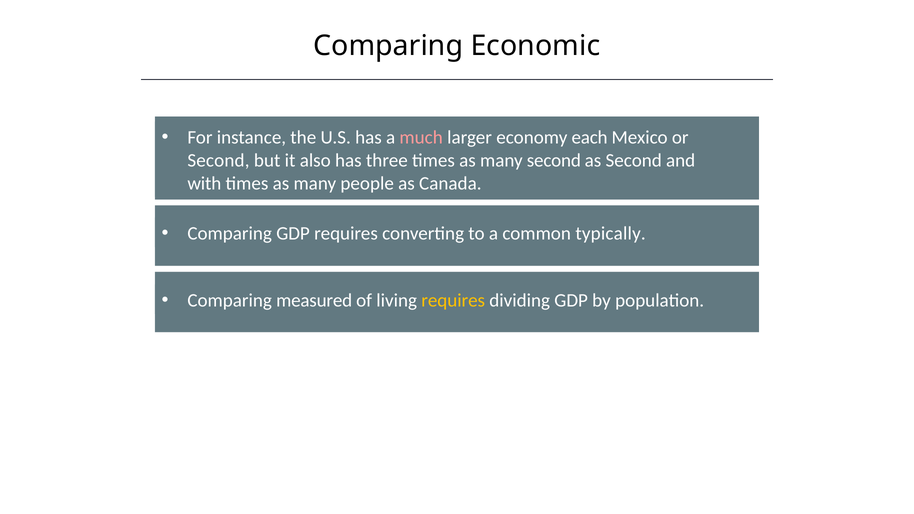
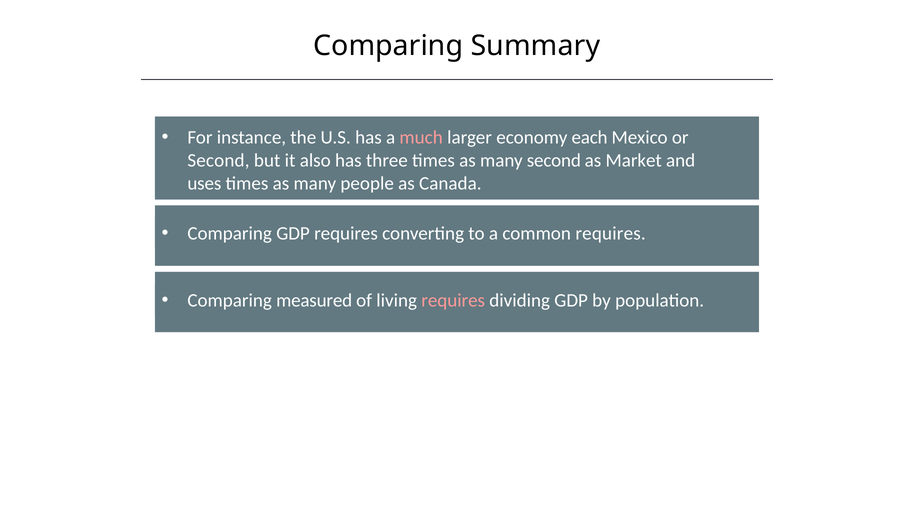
Economic: Economic -> Summary
as Second: Second -> Market
with: with -> uses
common typically: typically -> requires
requires at (453, 301) colour: yellow -> pink
